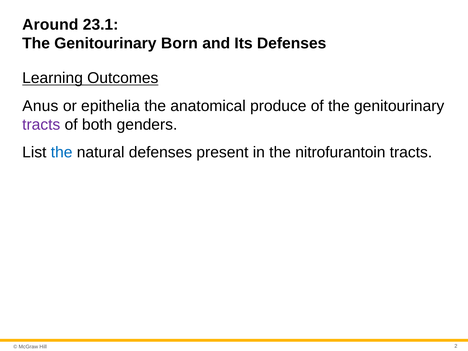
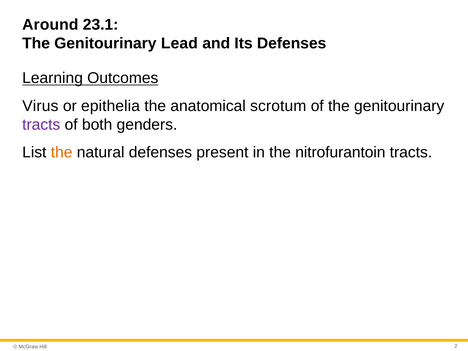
Born: Born -> Lead
Anus: Anus -> Virus
produce: produce -> scrotum
the at (62, 152) colour: blue -> orange
